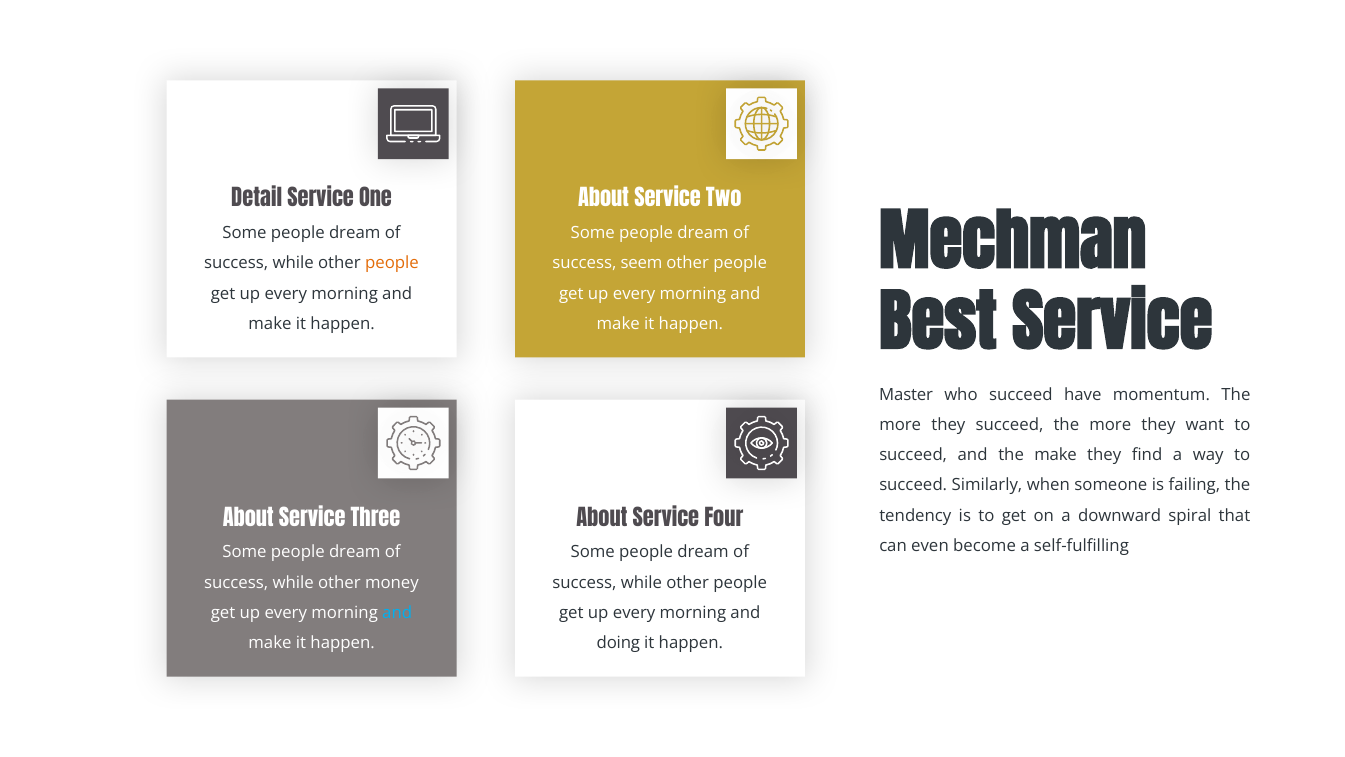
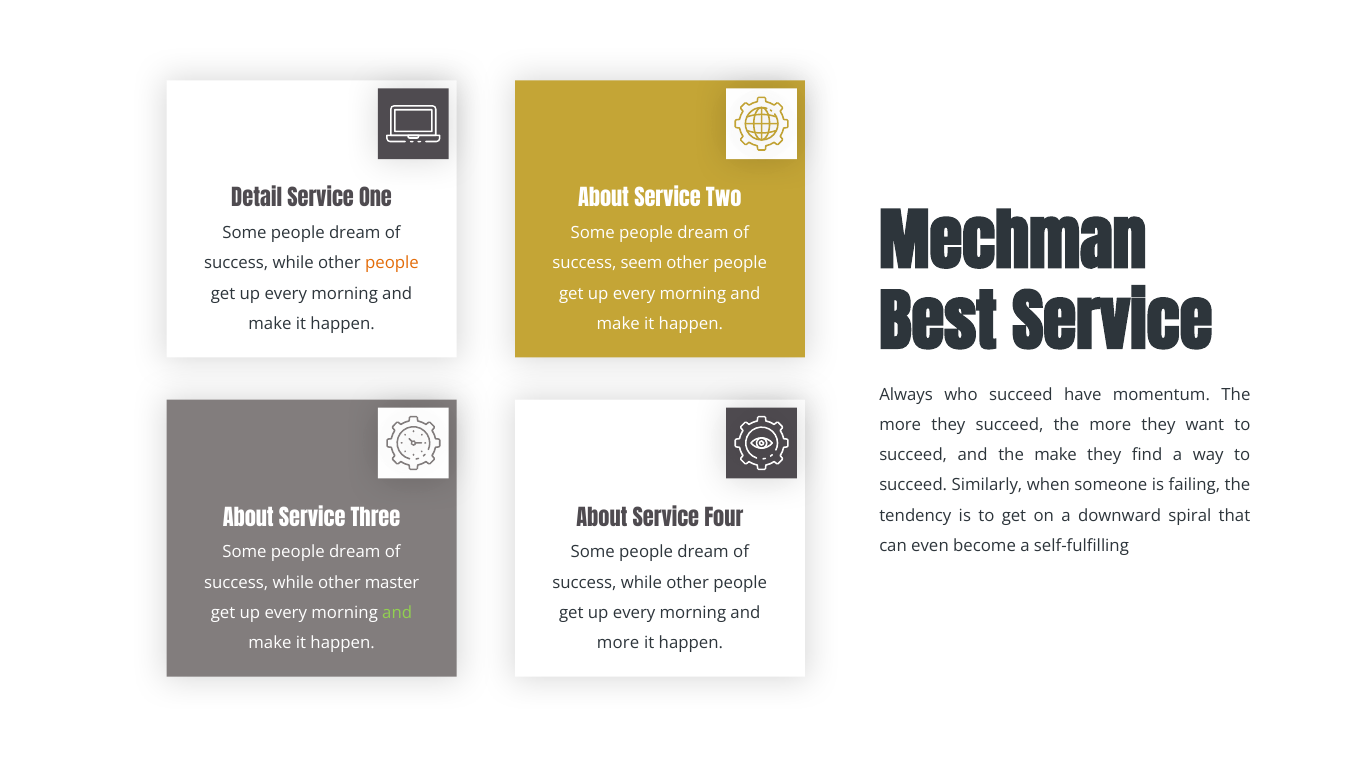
Master: Master -> Always
money: money -> master
and at (397, 613) colour: light blue -> light green
doing at (618, 643): doing -> more
